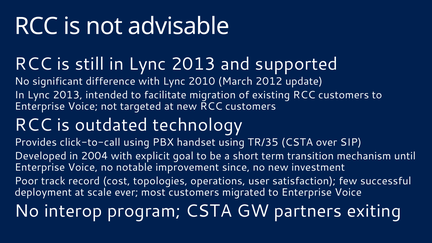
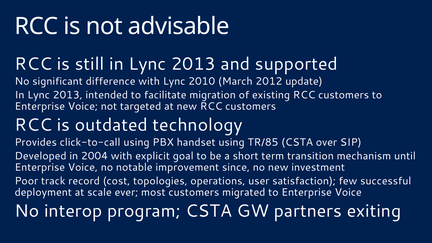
TR/35: TR/35 -> TR/85
